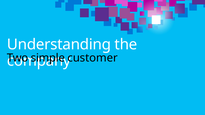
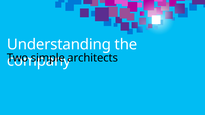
customer: customer -> architects
